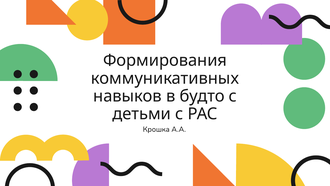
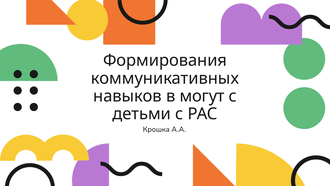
будто: будто -> могут
